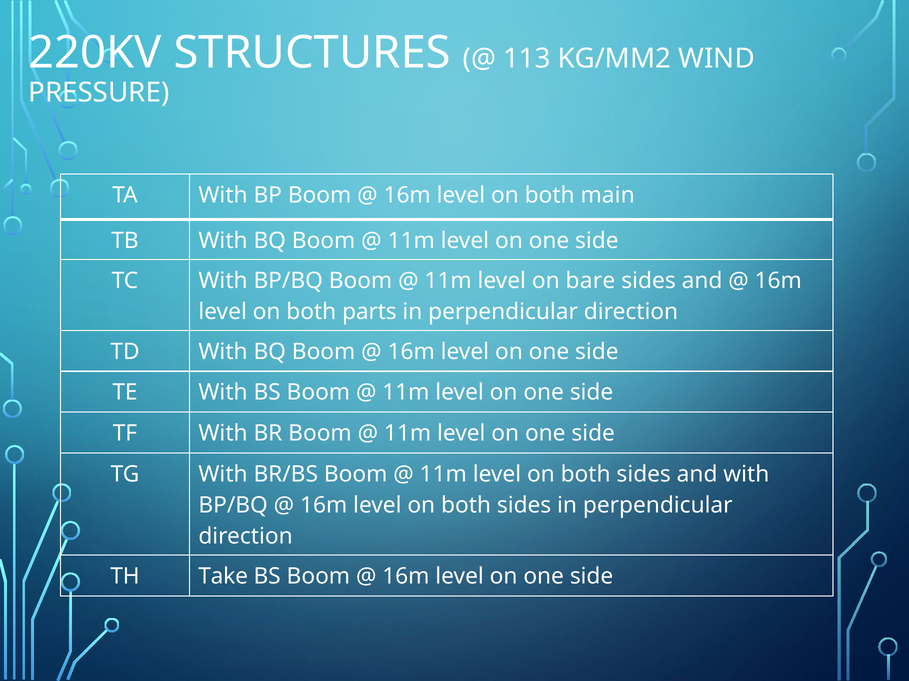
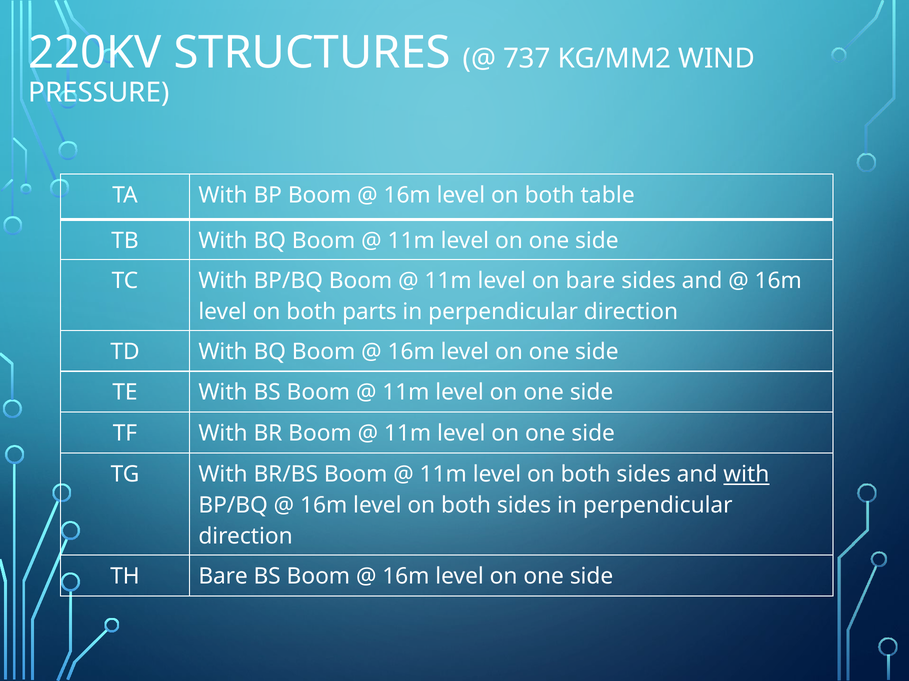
113: 113 -> 737
main: main -> table
with at (746, 475) underline: none -> present
TH Take: Take -> Bare
